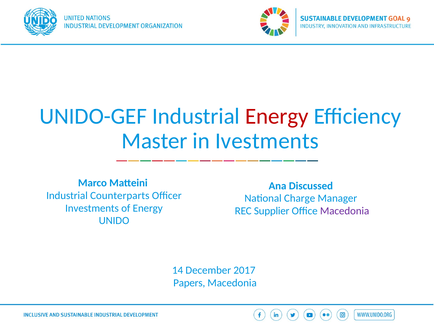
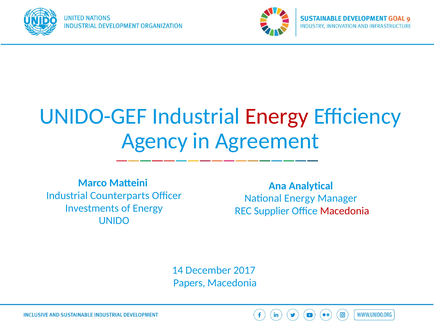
Master: Master -> Agency
Ivestments: Ivestments -> Agreement
Discussed: Discussed -> Analytical
National Charge: Charge -> Energy
Macedonia at (345, 211) colour: purple -> red
